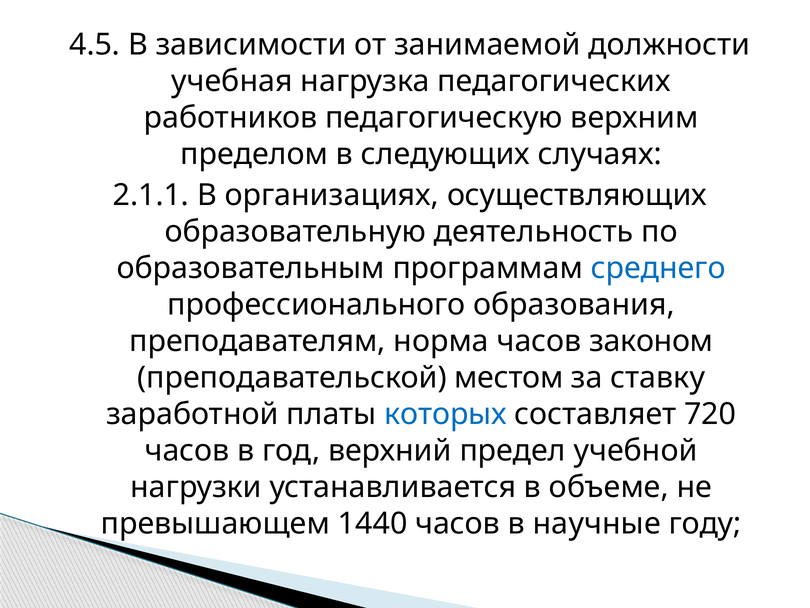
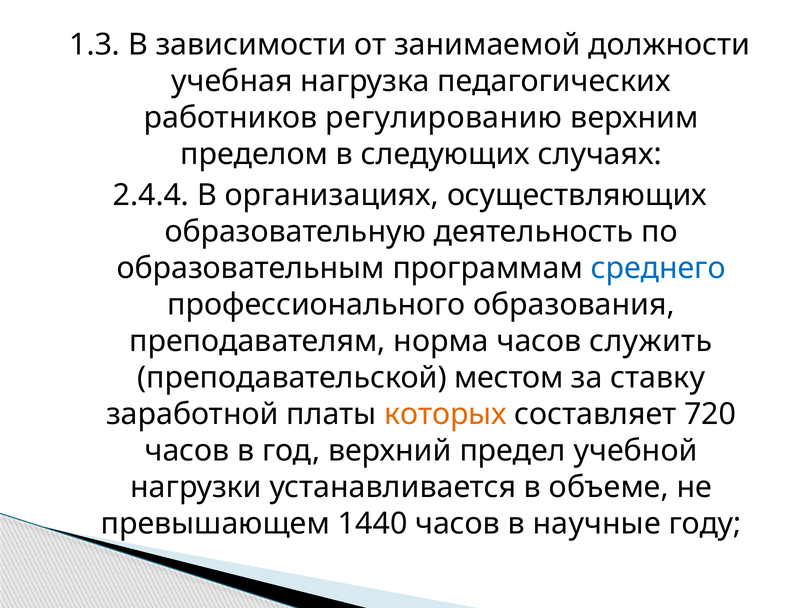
4.5: 4.5 -> 1.3
педагогическую: педагогическую -> регулированию
2.1.1: 2.1.1 -> 2.4.4
законом: законом -> служить
которых colour: blue -> orange
